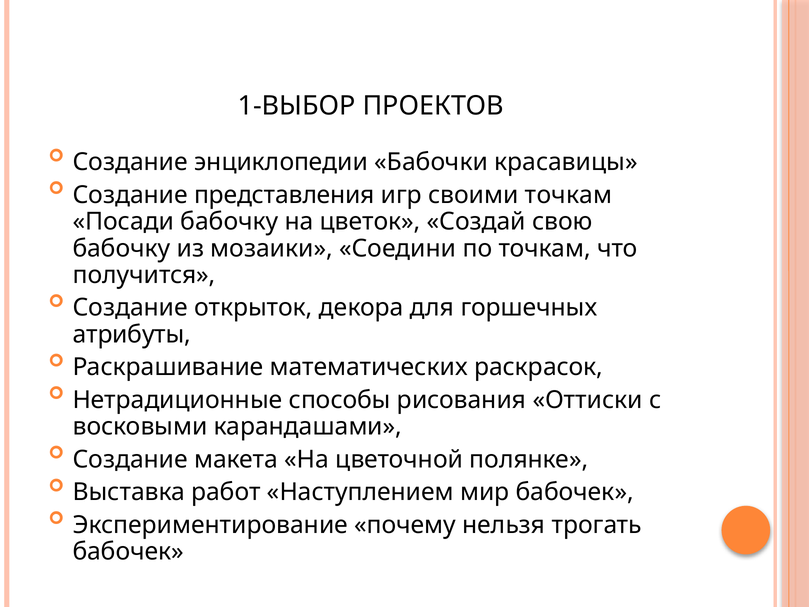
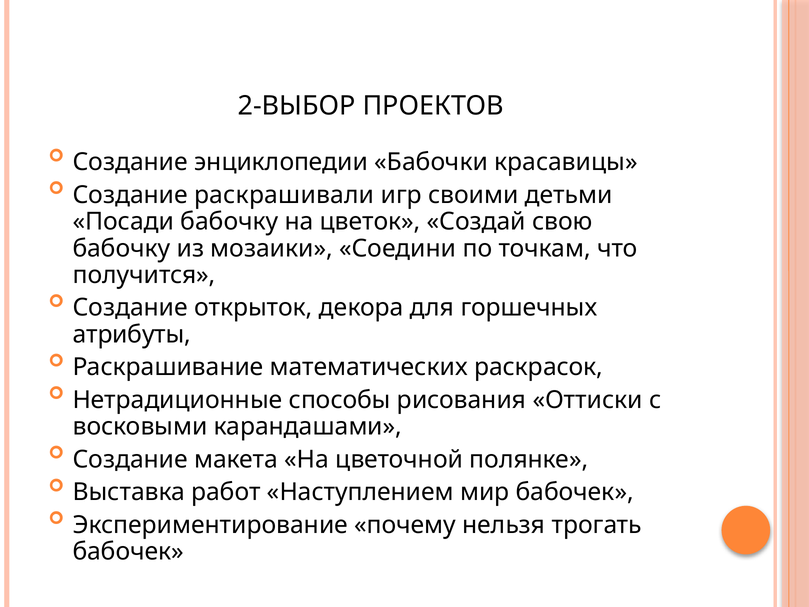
1-ВЫБОР: 1-ВЫБОР -> 2-ВЫБОР
представления: представления -> раскрашивали
своими точкам: точкам -> детьми
